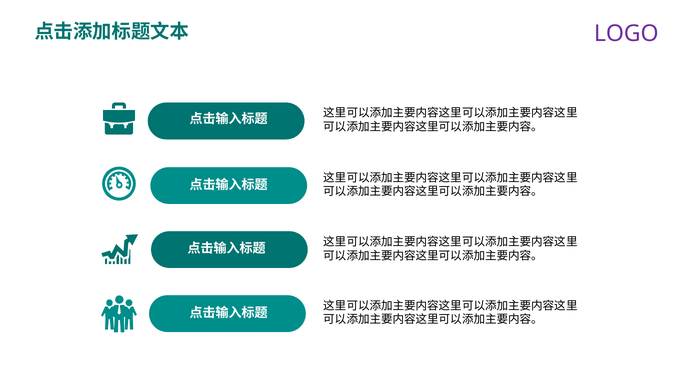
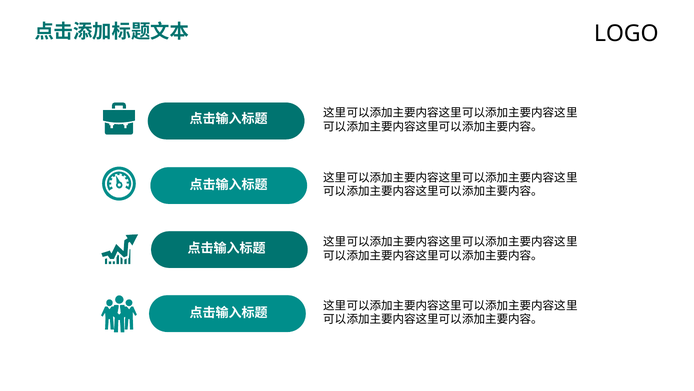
LOGO colour: purple -> black
